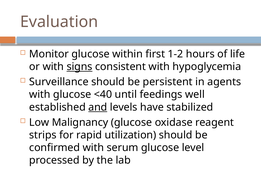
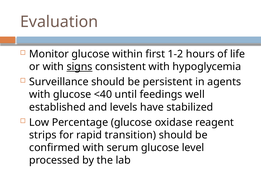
and underline: present -> none
Malignancy: Malignancy -> Percentage
utilization: utilization -> transition
